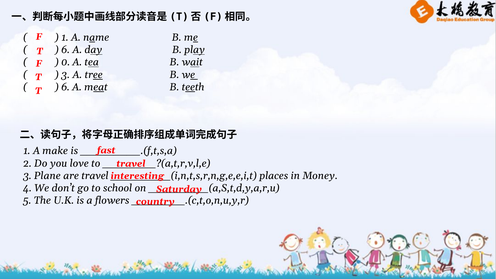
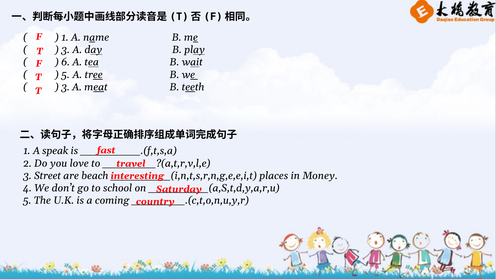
6 at (66, 50): 6 -> 3
0: 0 -> 6
3 at (66, 75): 3 -> 5
6 at (65, 87): 6 -> 3
make: make -> speak
Plane: Plane -> Street
are travel: travel -> beach
flowers: flowers -> coming
